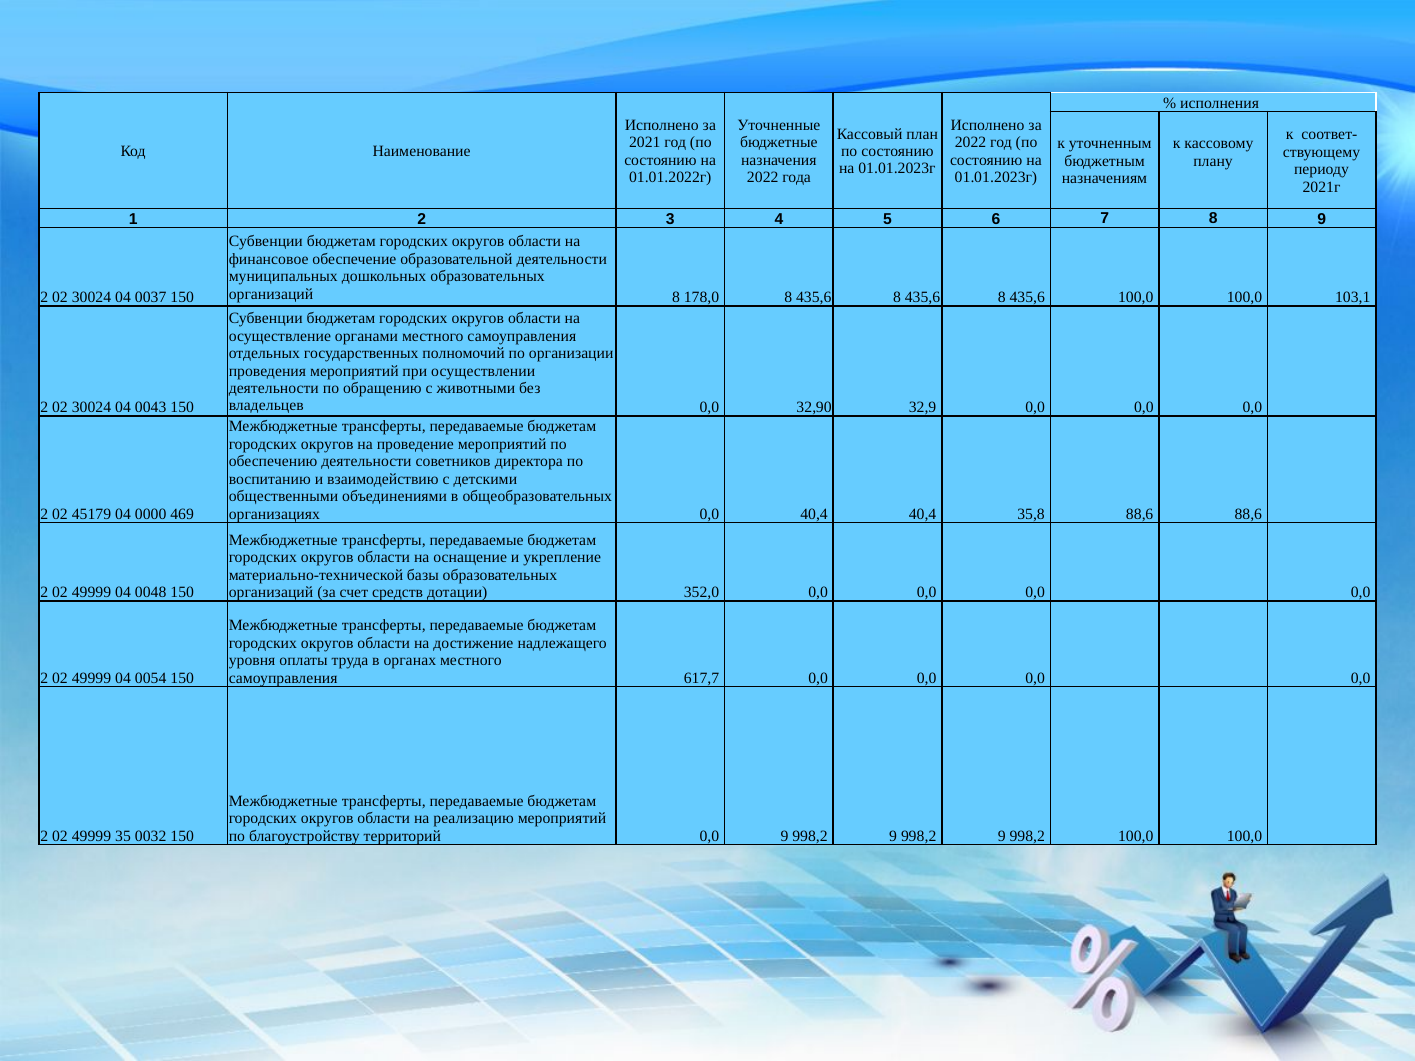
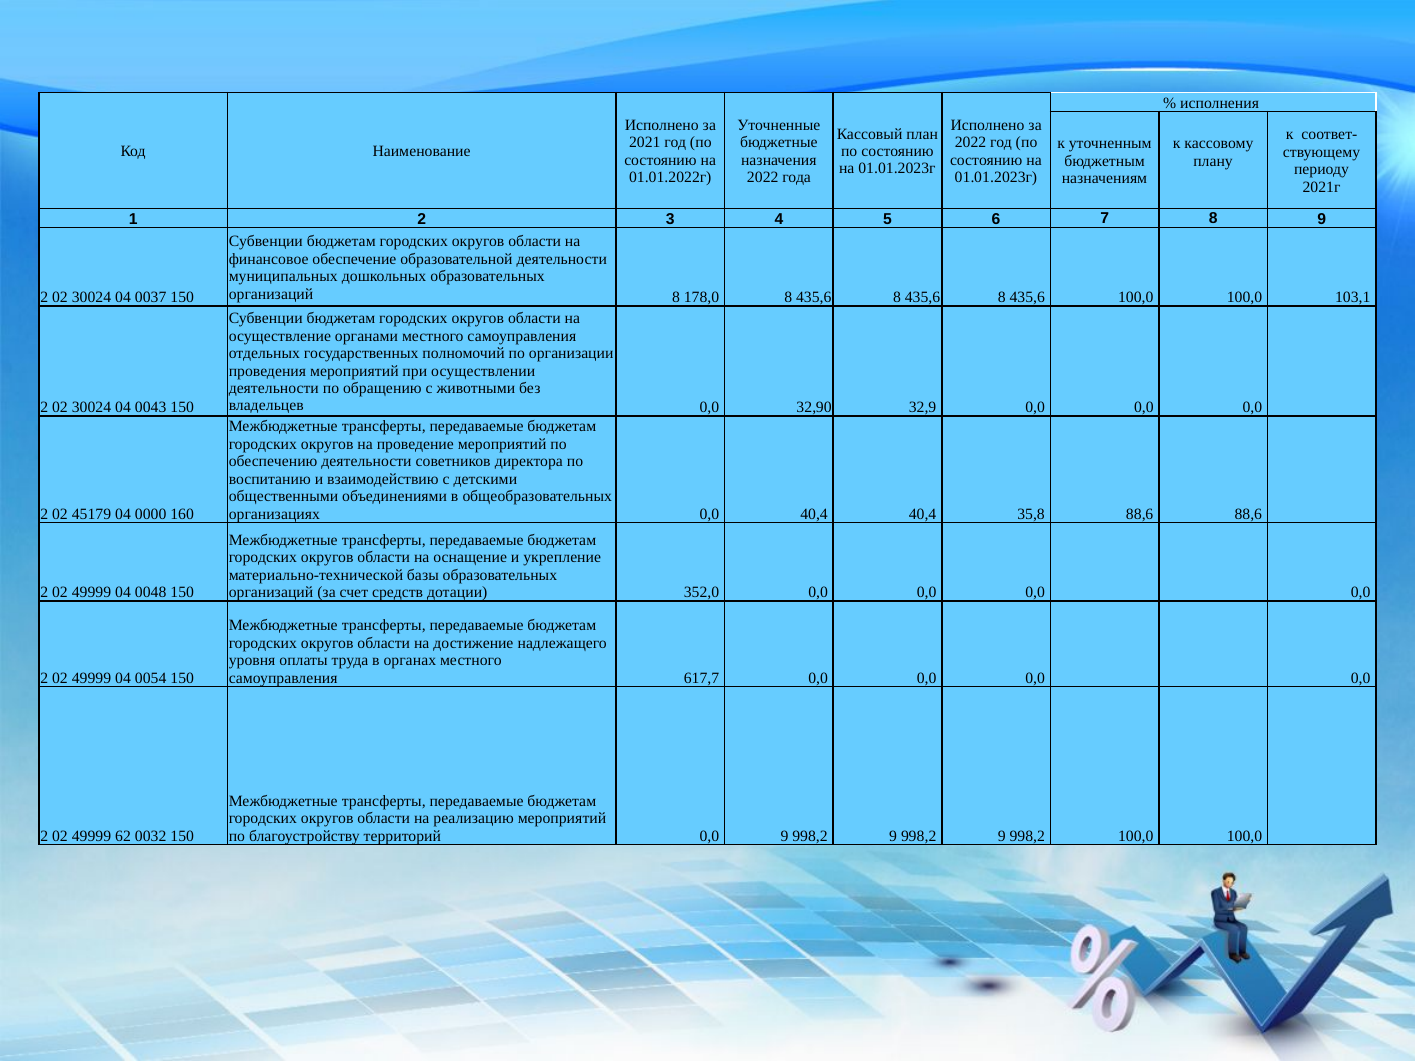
469: 469 -> 160
35: 35 -> 62
